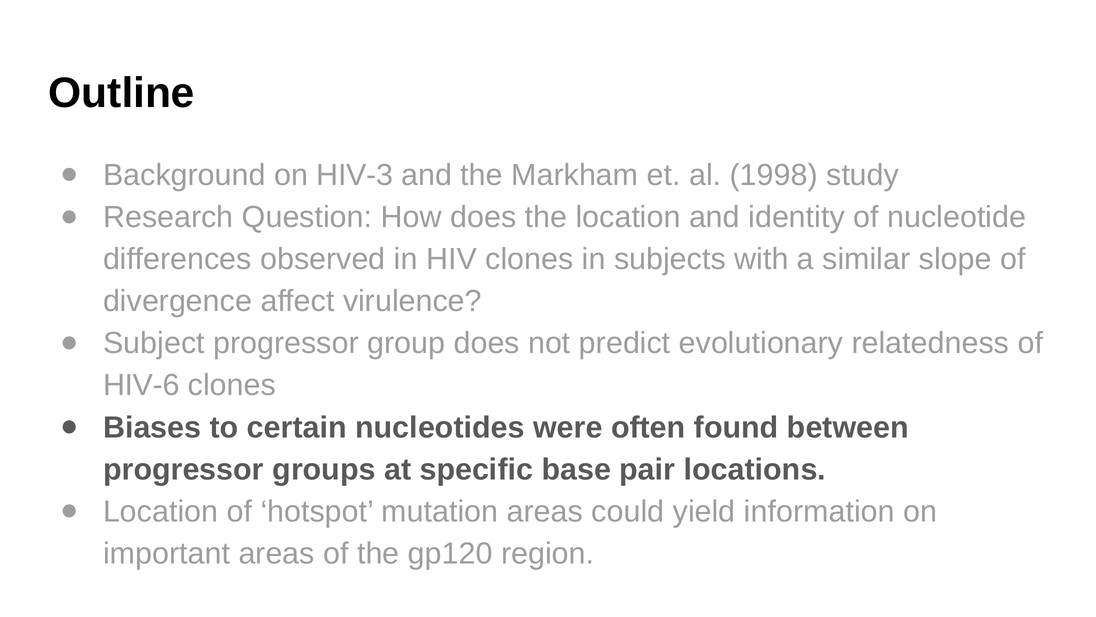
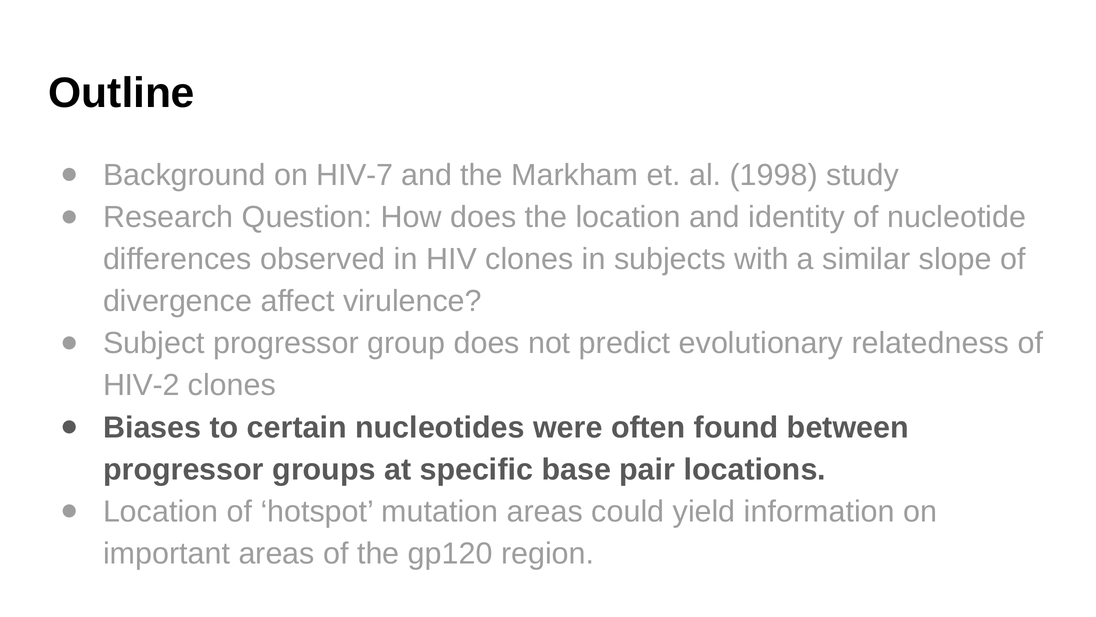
HIV-3: HIV-3 -> HIV-7
HIV-6: HIV-6 -> HIV-2
